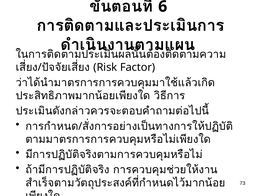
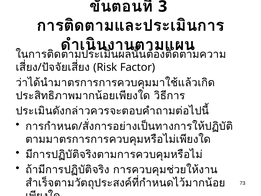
6: 6 -> 3
